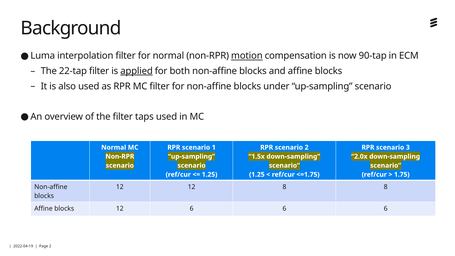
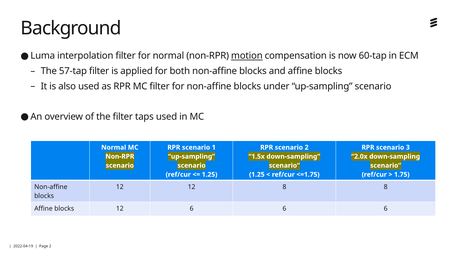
90-tap: 90-tap -> 60-tap
22-tap: 22-tap -> 57-tap
applied underline: present -> none
